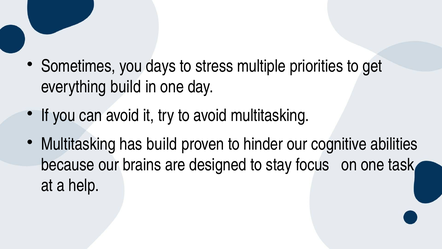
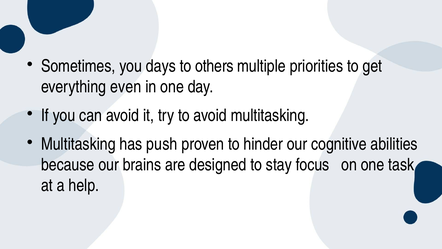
stress: stress -> others
everything build: build -> even
has build: build -> push
